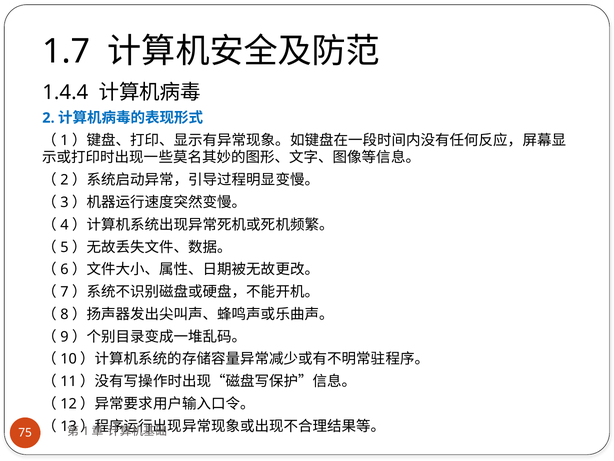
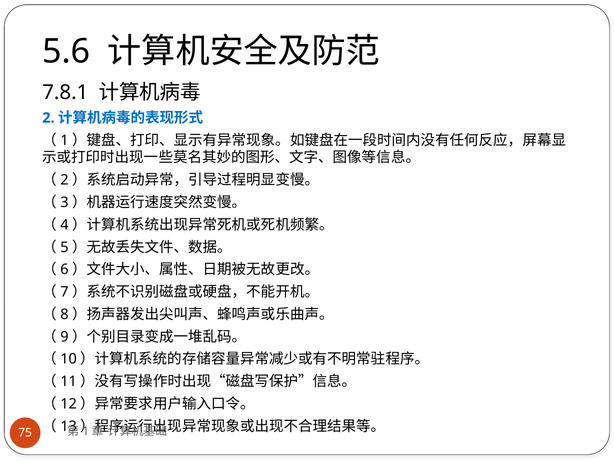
1.7: 1.7 -> 5.6
1.4.4: 1.4.4 -> 7.8.1
